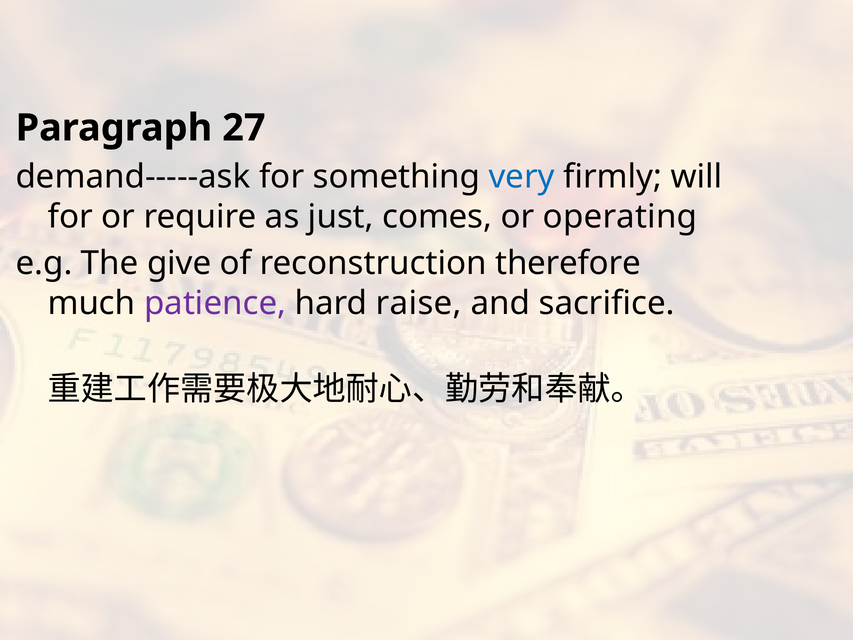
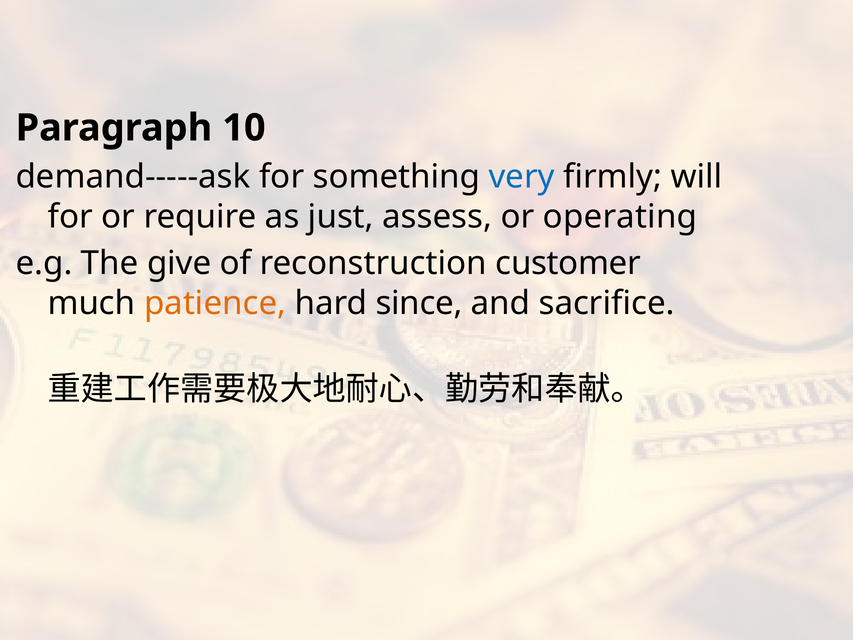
27: 27 -> 10
comes: comes -> assess
therefore: therefore -> customer
patience colour: purple -> orange
raise: raise -> since
